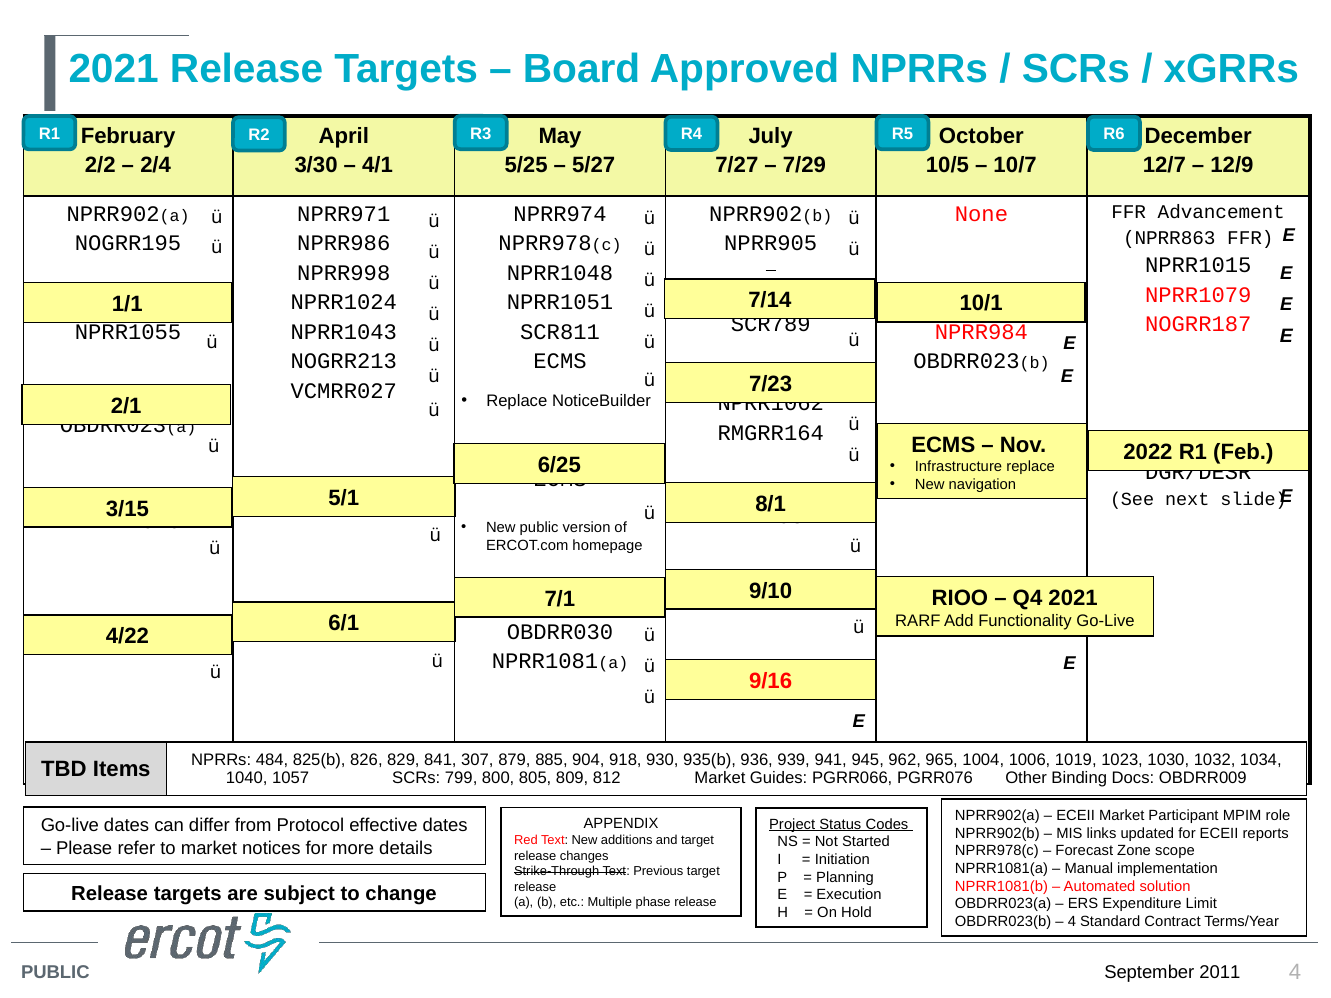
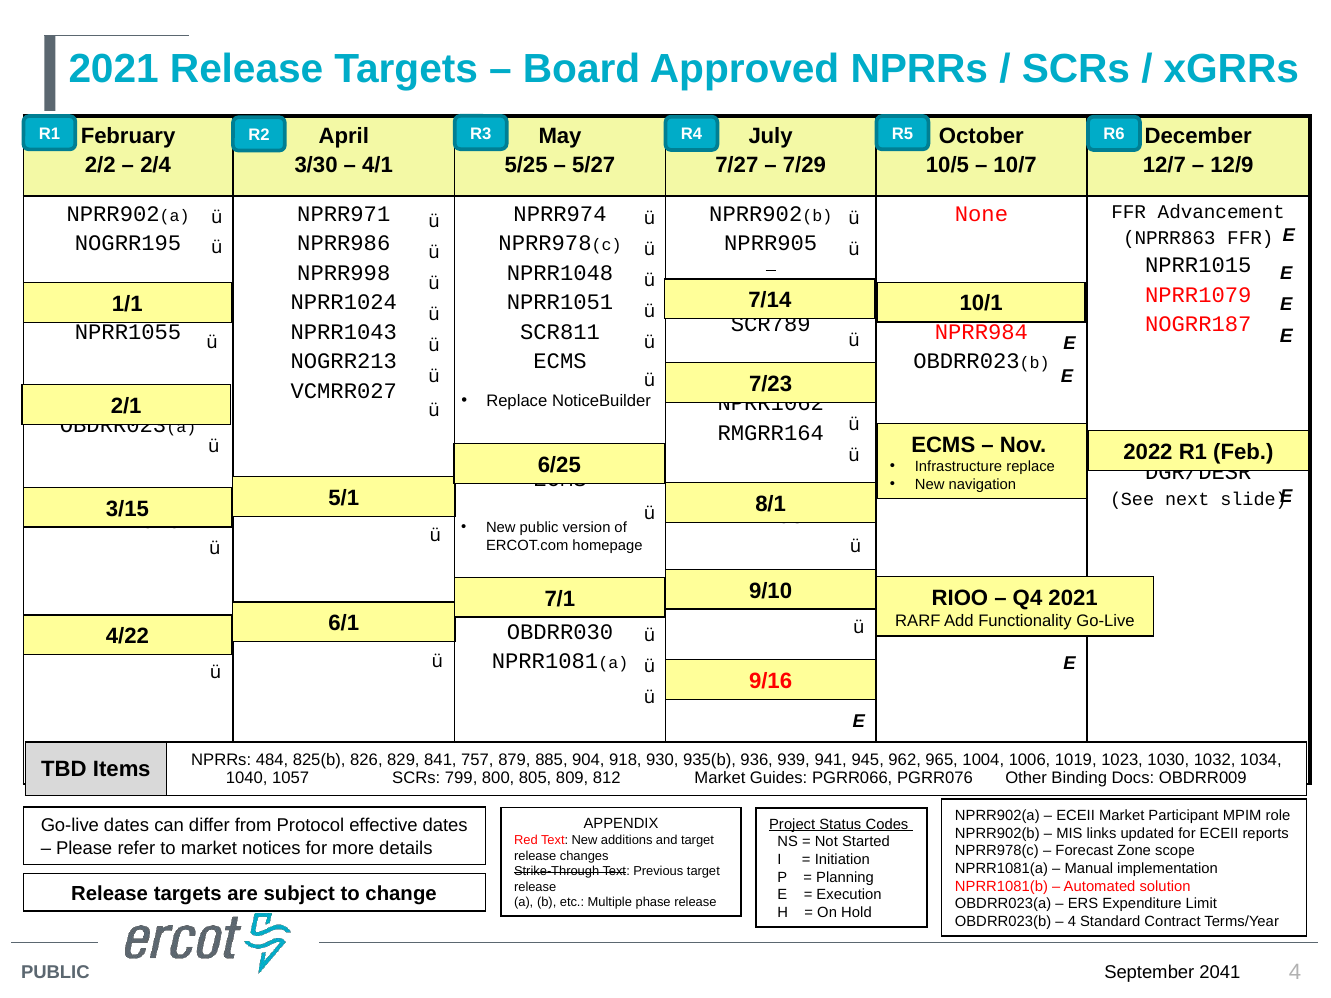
307: 307 -> 757
2011: 2011 -> 2041
